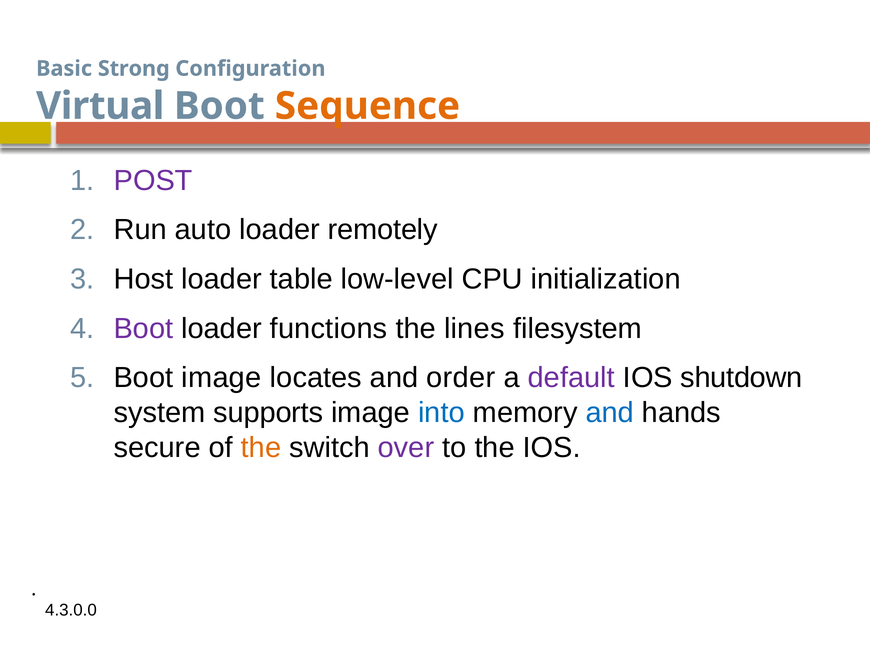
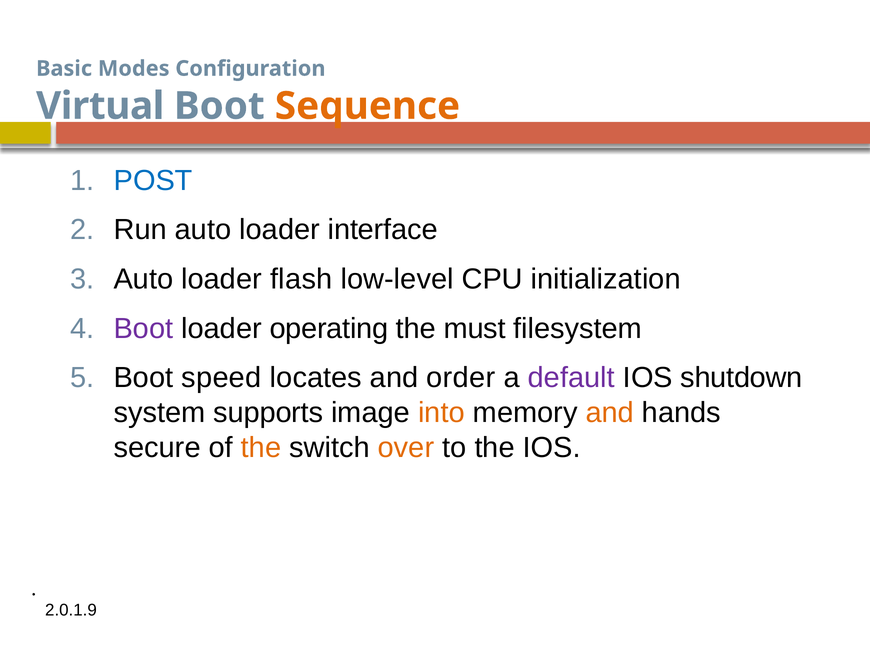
Strong: Strong -> Modes
POST colour: purple -> blue
remotely: remotely -> interface
Host at (143, 279): Host -> Auto
table: table -> flash
functions: functions -> operating
lines: lines -> must
Boot image: image -> speed
into colour: blue -> orange
and at (610, 412) colour: blue -> orange
over colour: purple -> orange
4.3.0.0: 4.3.0.0 -> 2.0.1.9
